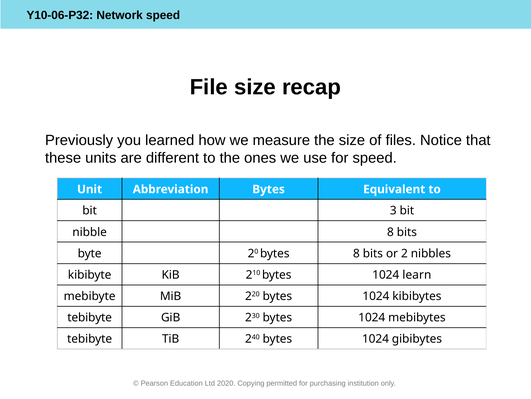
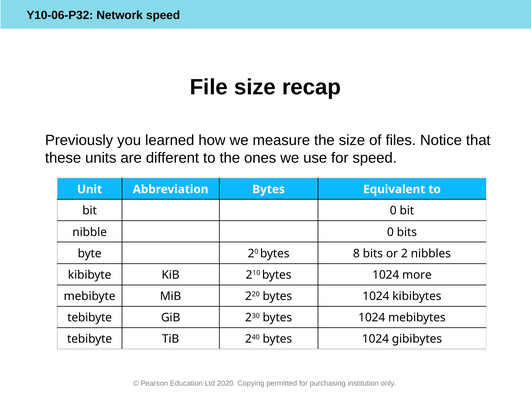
bit 3: 3 -> 0
nibble 8: 8 -> 0
learn: learn -> more
